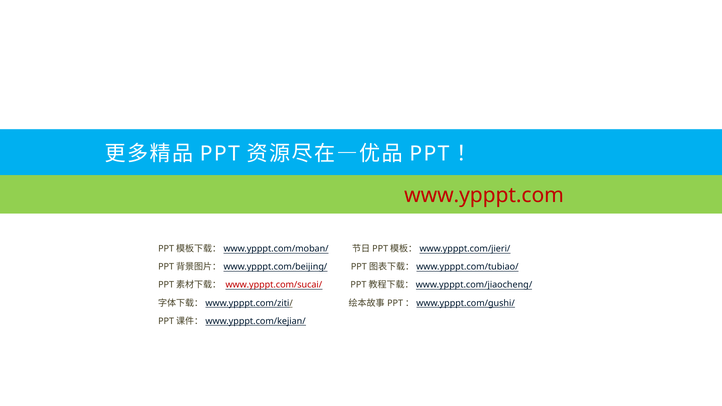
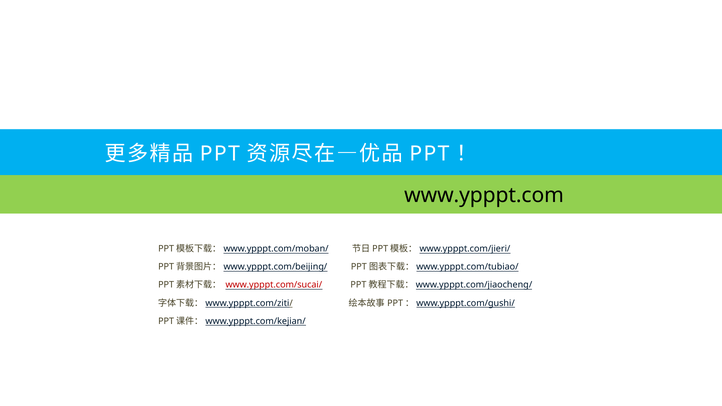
www.ypppt.com colour: red -> black
